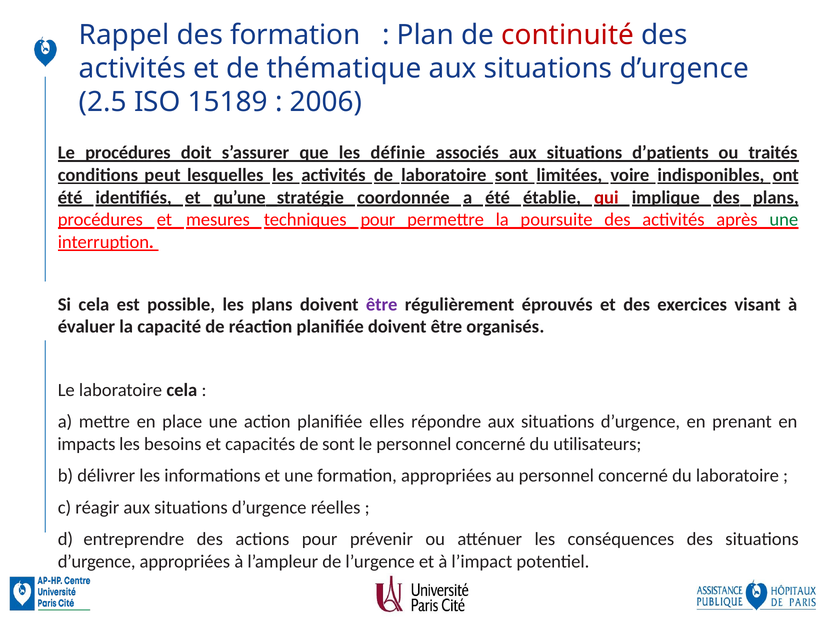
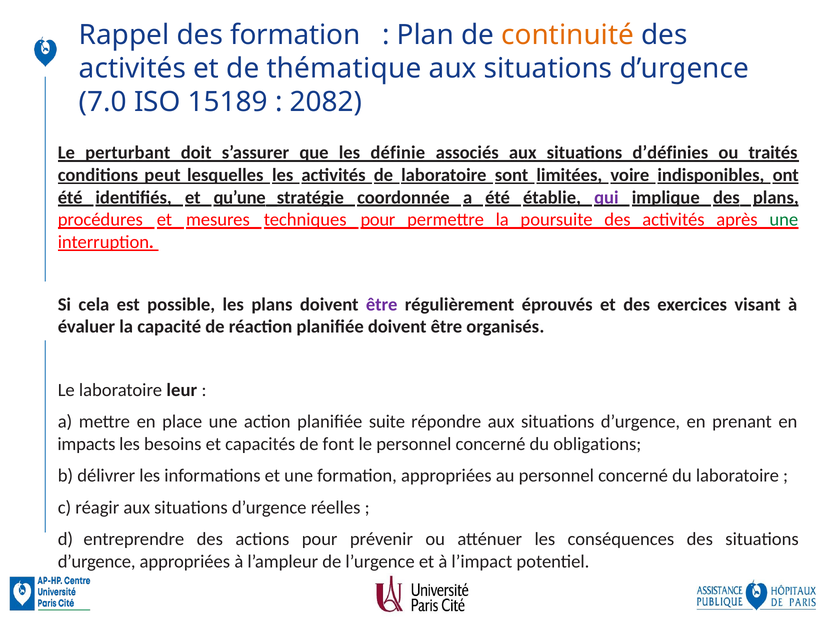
continuité colour: red -> orange
2.5: 2.5 -> 7.0
2006: 2006 -> 2082
Le procédures: procédures -> perturbant
d’patients: d’patients -> d’définies
qui colour: red -> purple
laboratoire cela: cela -> leur
elles: elles -> suite
de sont: sont -> font
utilisateurs: utilisateurs -> obligations
